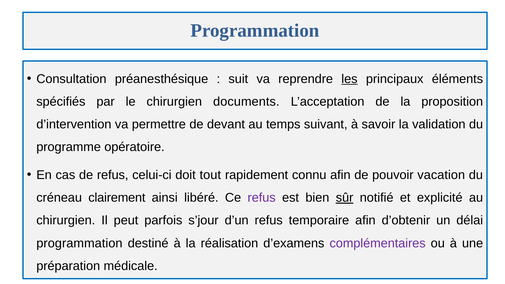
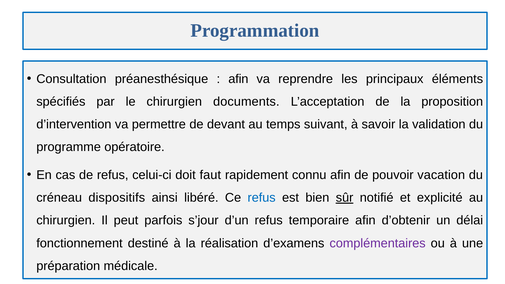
suit at (238, 79): suit -> afin
les underline: present -> none
tout: tout -> faut
clairement: clairement -> dispositifs
refus at (262, 198) colour: purple -> blue
programmation at (79, 243): programmation -> fonctionnement
